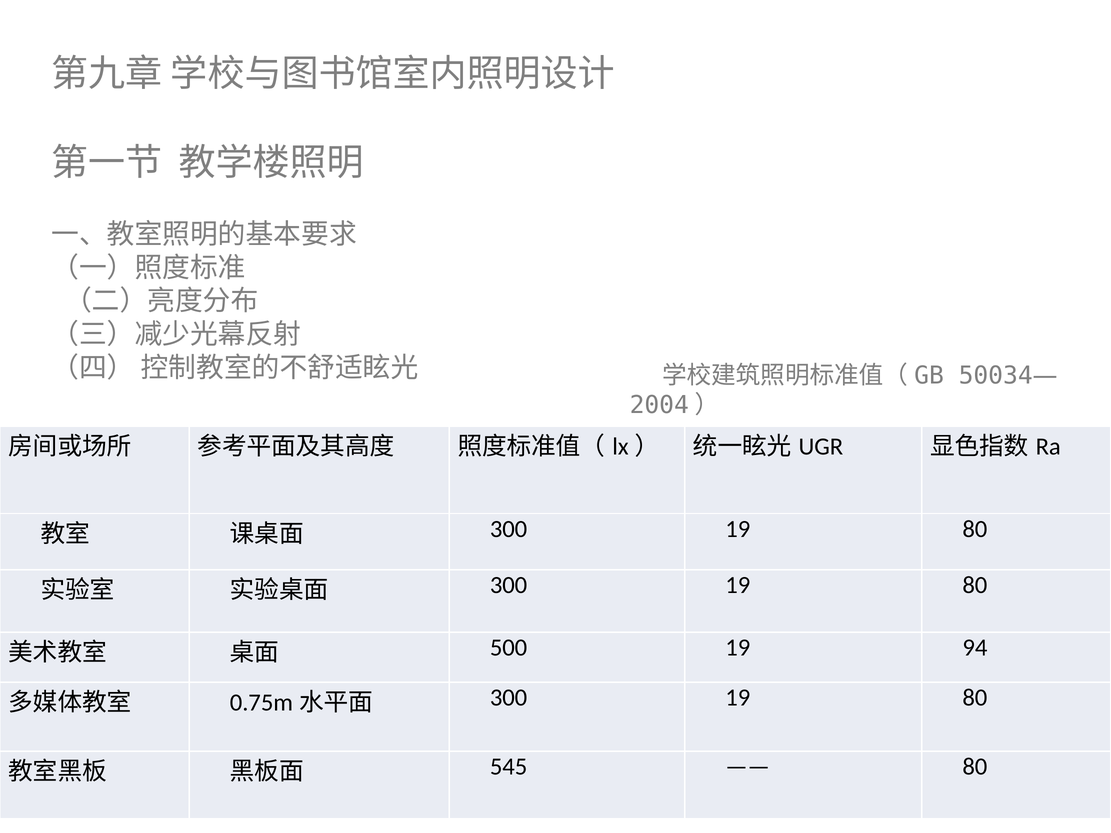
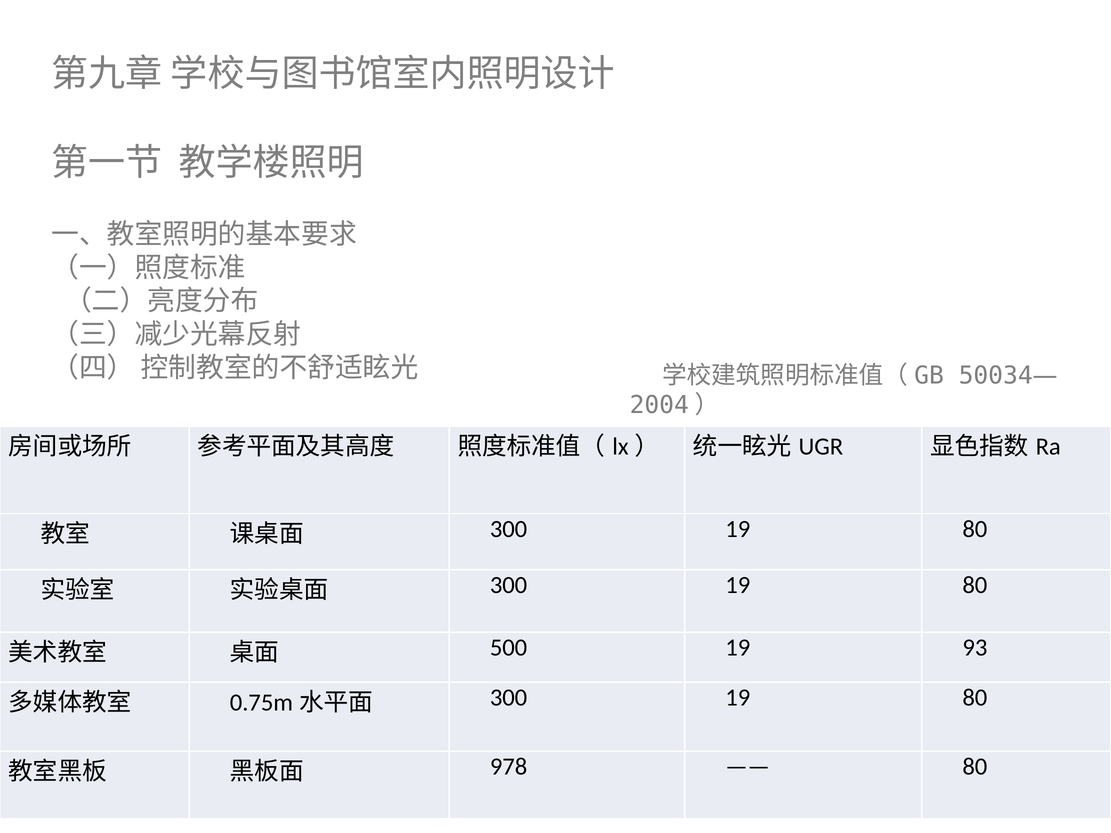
94: 94 -> 93
545: 545 -> 978
